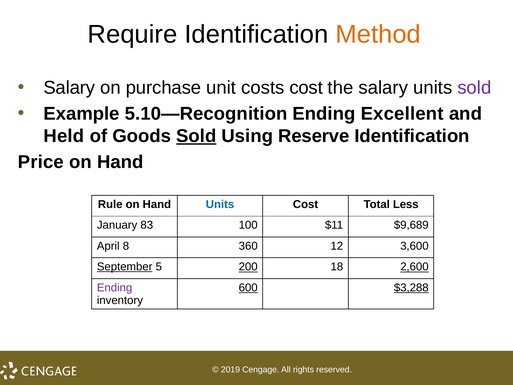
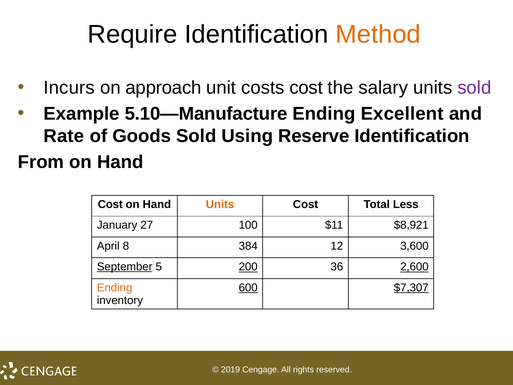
Salary at (69, 88): Salary -> Incurs
purchase: purchase -> approach
5.10—Recognition: 5.10—Recognition -> 5.10—Manufacture
Held: Held -> Rate
Sold at (196, 136) underline: present -> none
Price: Price -> From
Rule at (110, 204): Rule -> Cost
Units at (220, 204) colour: blue -> orange
83: 83 -> 27
$9,689: $9,689 -> $8,921
360: 360 -> 384
18: 18 -> 36
Ending at (115, 287) colour: purple -> orange
$3,288: $3,288 -> $7,307
